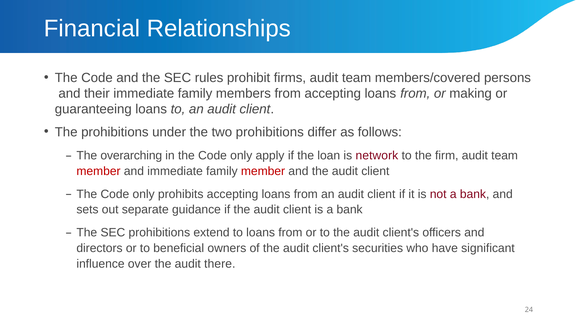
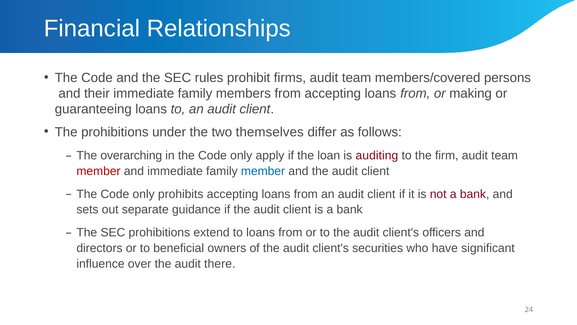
two prohibitions: prohibitions -> themselves
network: network -> auditing
member at (263, 171) colour: red -> blue
